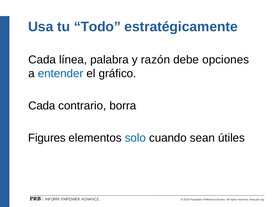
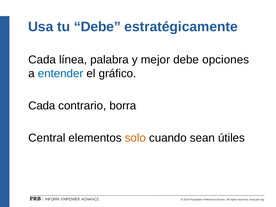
tu Todo: Todo -> Debe
razón: razón -> mejor
Figures: Figures -> Central
solo colour: blue -> orange
